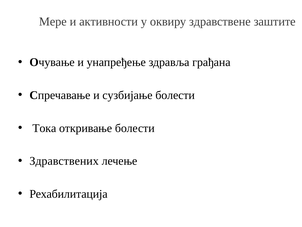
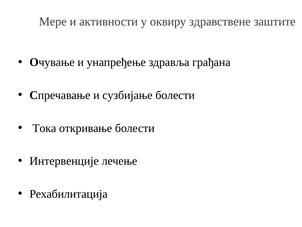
Здравствених: Здравствених -> Интервенције
